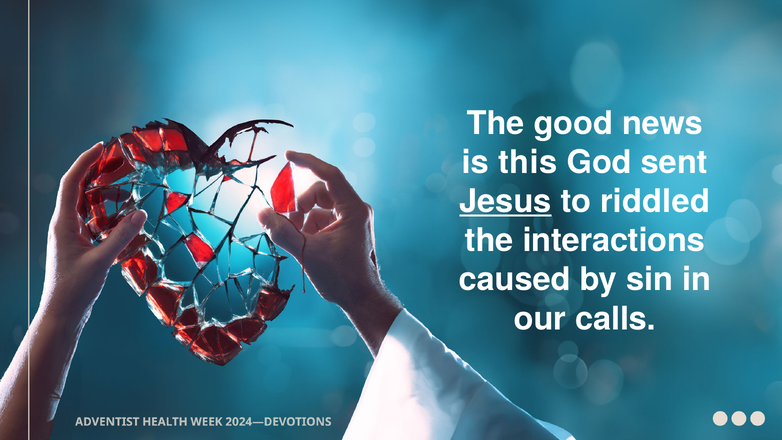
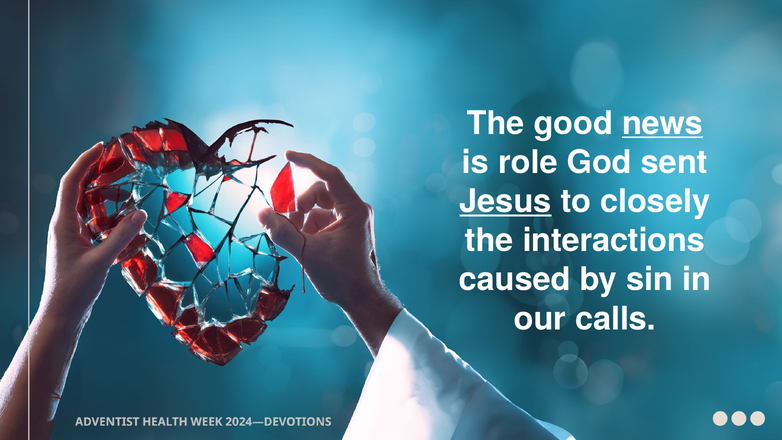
news underline: none -> present
this: this -> role
riddled: riddled -> closely
